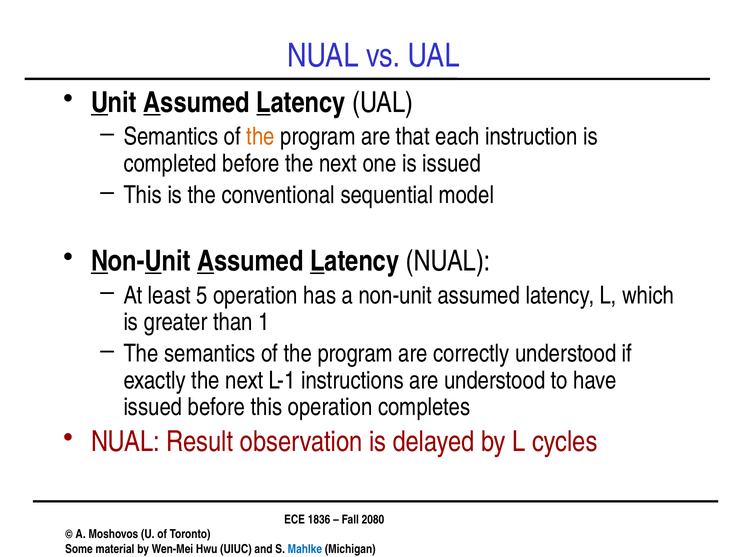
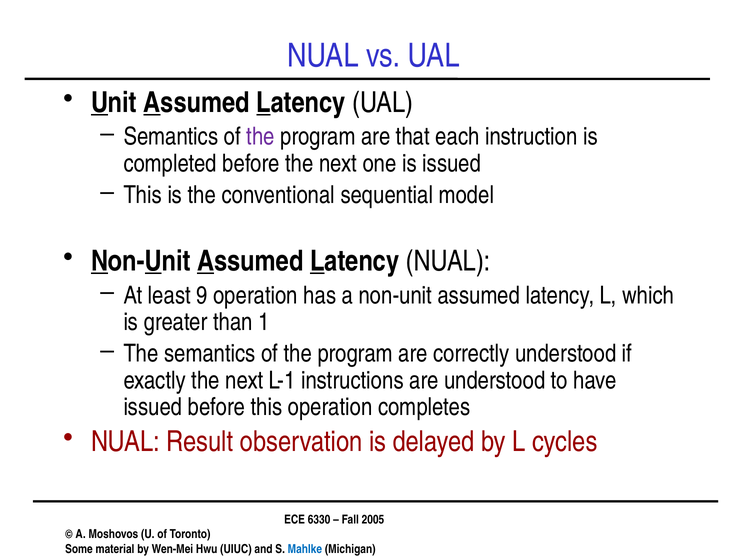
the at (261, 137) colour: orange -> purple
5: 5 -> 9
1836: 1836 -> 6330
2080: 2080 -> 2005
